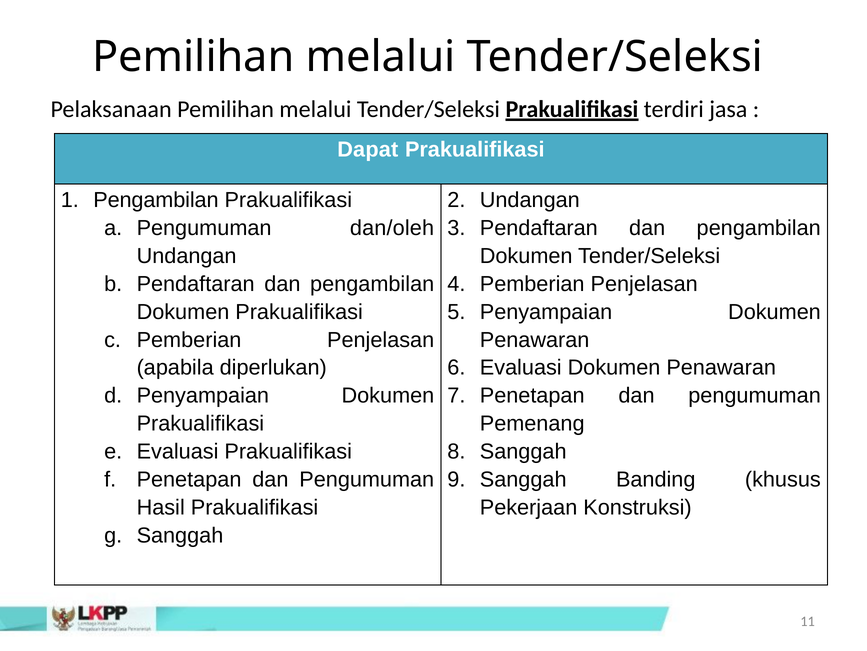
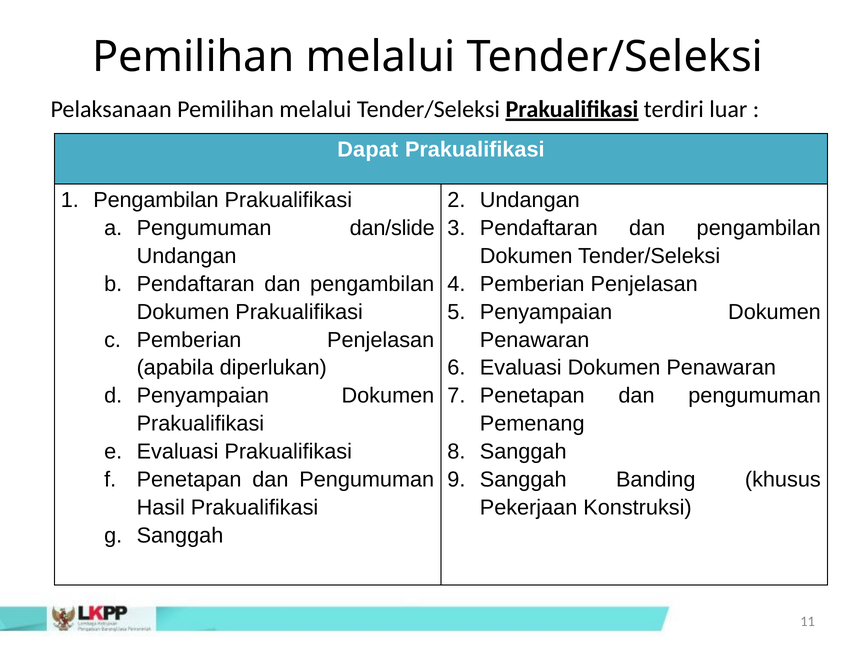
jasa: jasa -> luar
dan/oleh: dan/oleh -> dan/slide
